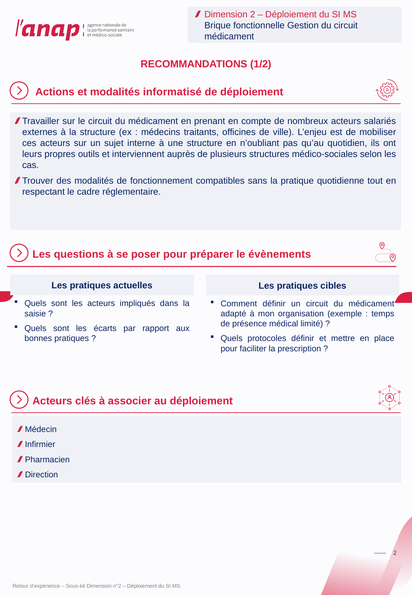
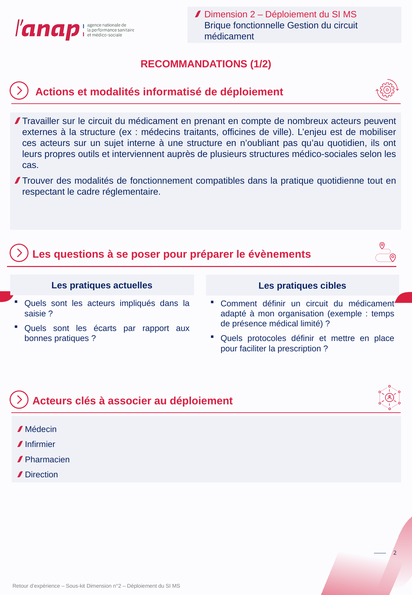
salariés: salariés -> peuvent
compatibles sans: sans -> dans
